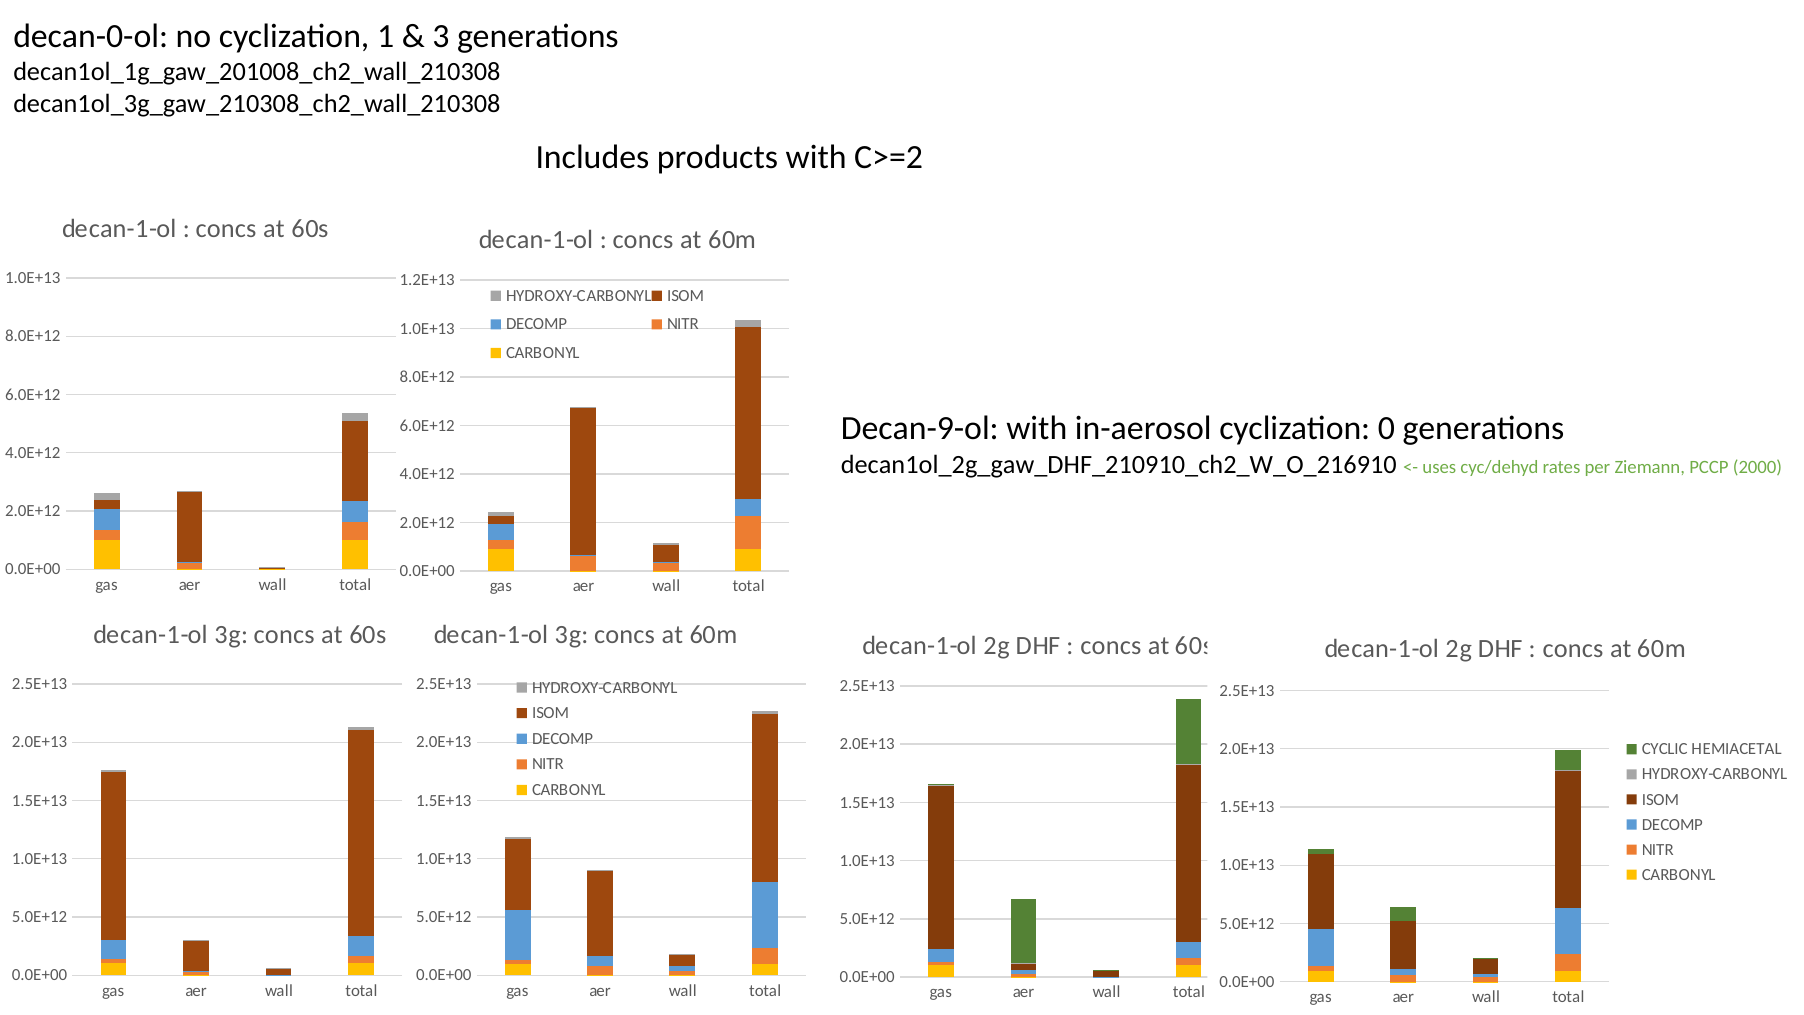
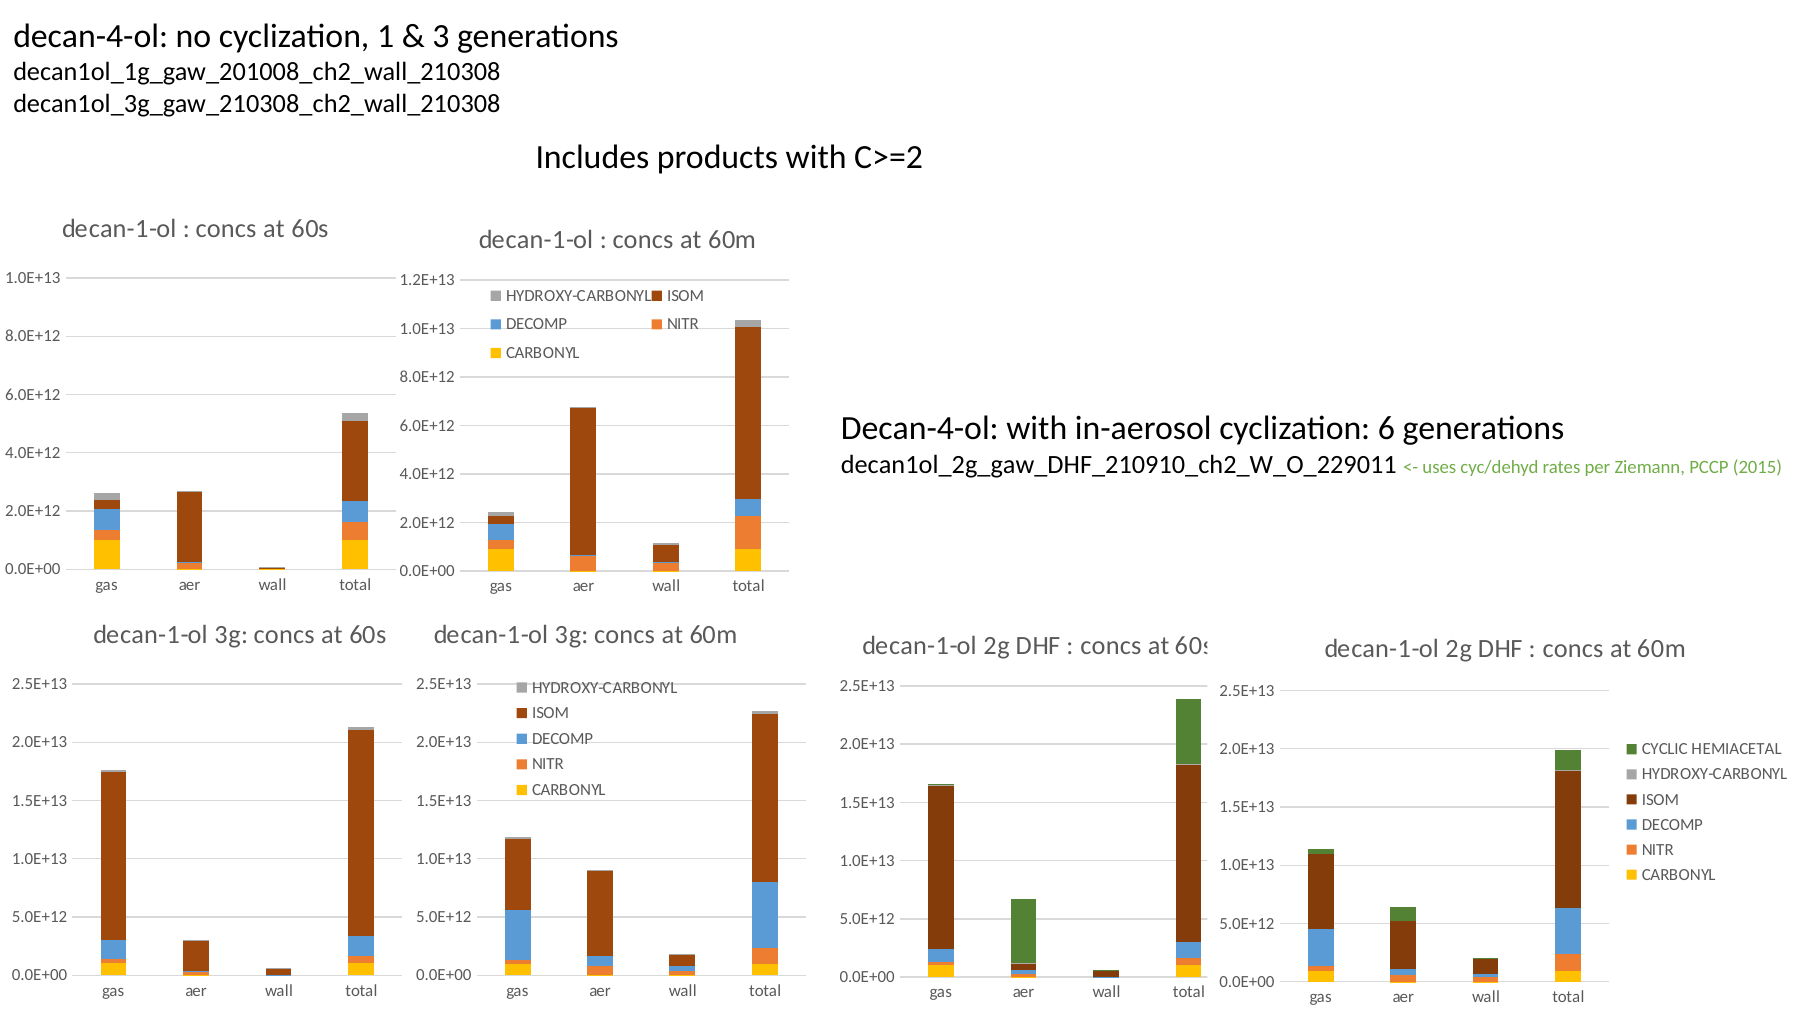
decan-0-ol at (91, 36): decan-0-ol -> decan-4-ol
Decan-9-ol at (920, 429): Decan-9-ol -> Decan-4-ol
0: 0 -> 6
decan1ol_2g_gaw_DHF_210910_ch2_W_O_216910: decan1ol_2g_gaw_DHF_210910_ch2_W_O_216910 -> decan1ol_2g_gaw_DHF_210910_ch2_W_O_229011
2000: 2000 -> 2015
